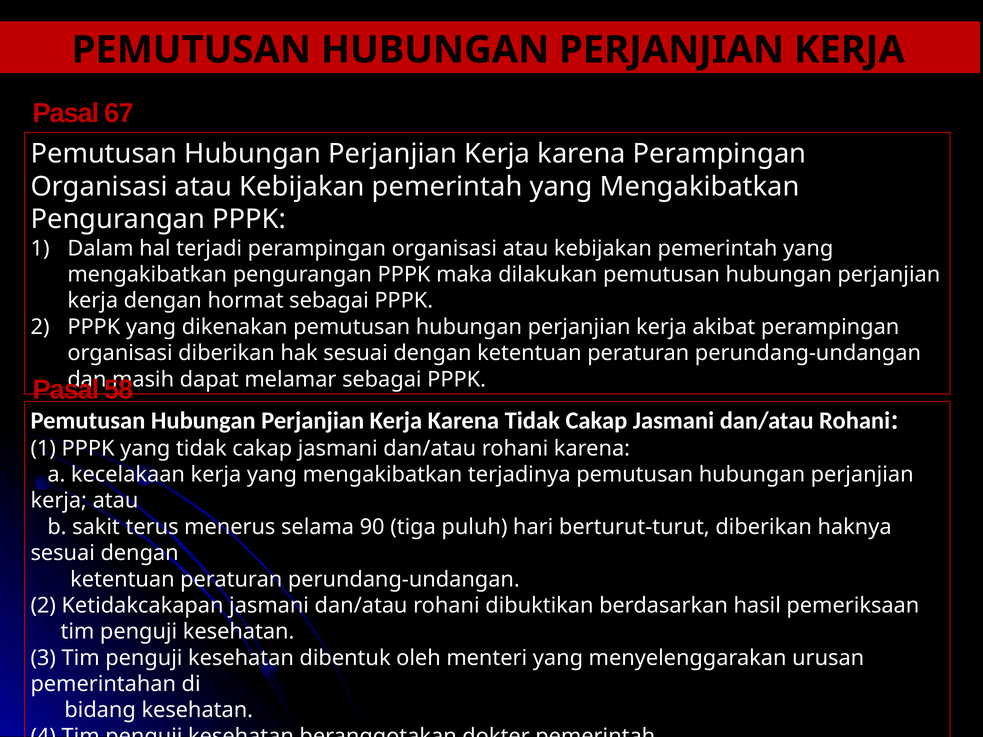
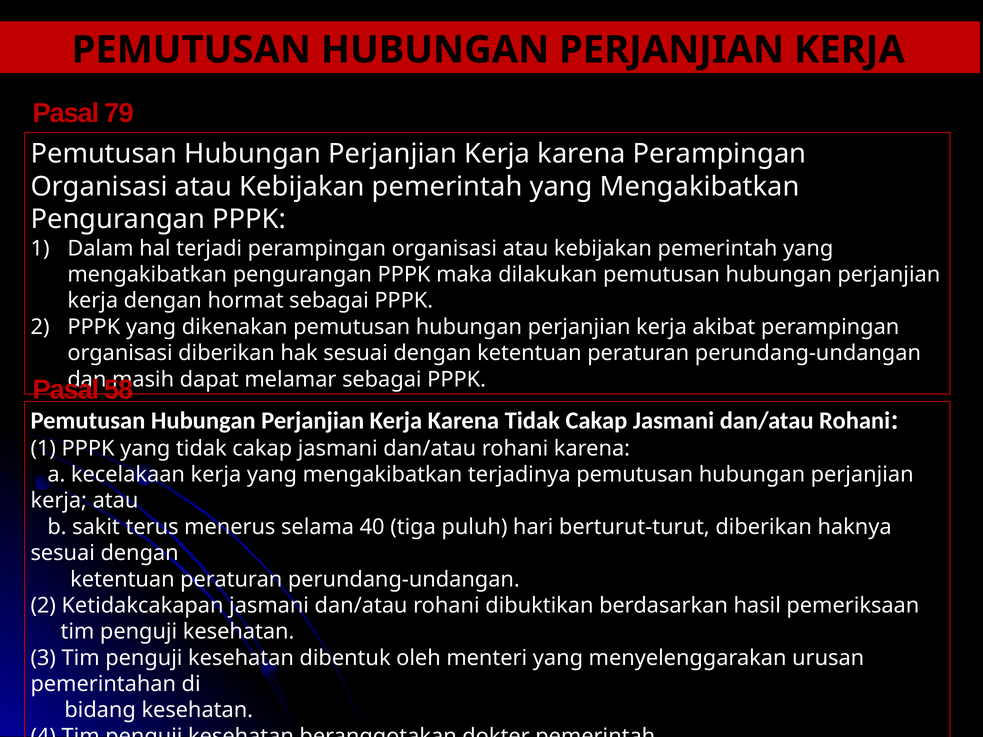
67: 67 -> 79
90: 90 -> 40
